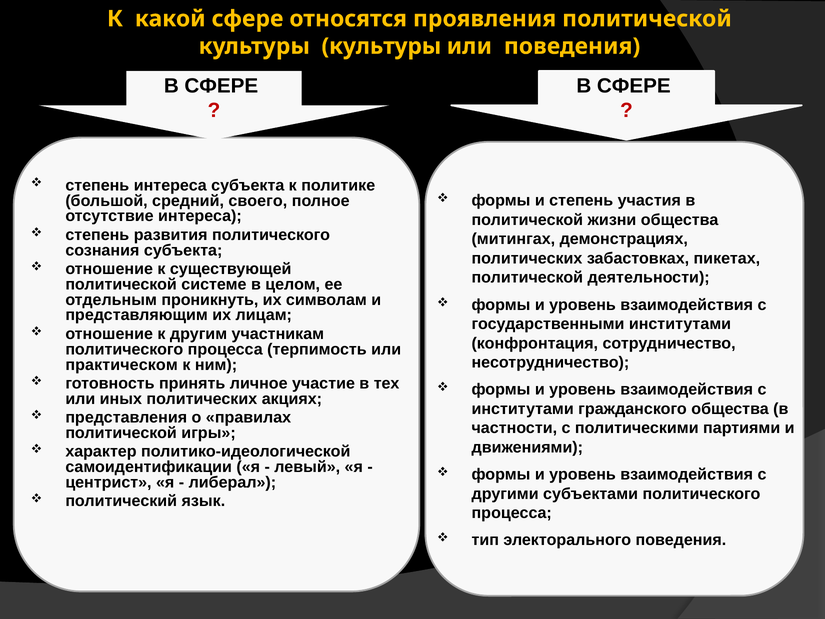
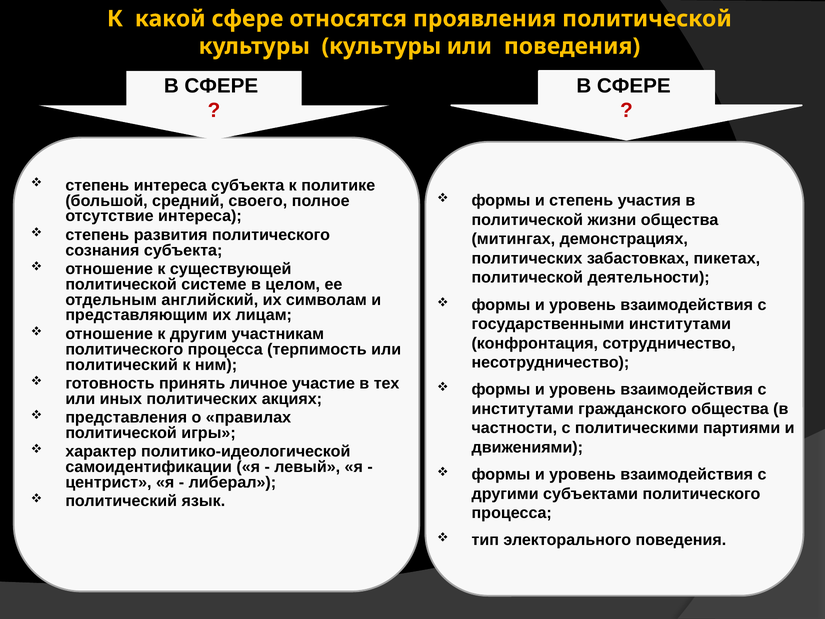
проникнуть: проникнуть -> английский
практическом at (122, 365): практическом -> политический
